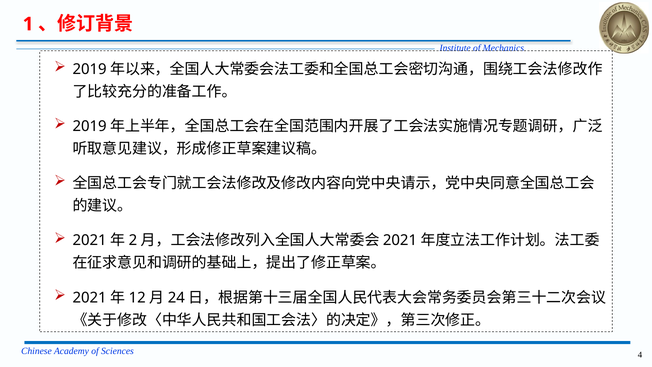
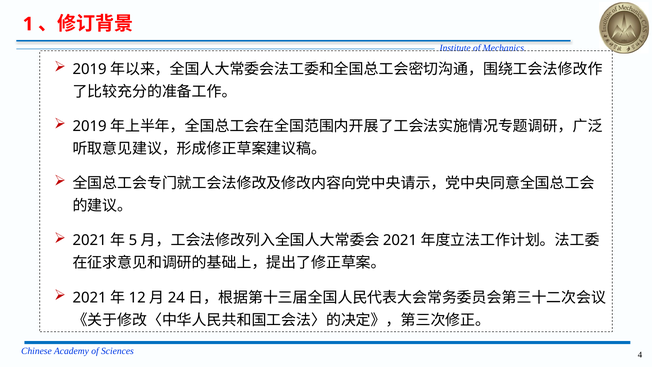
2: 2 -> 5
